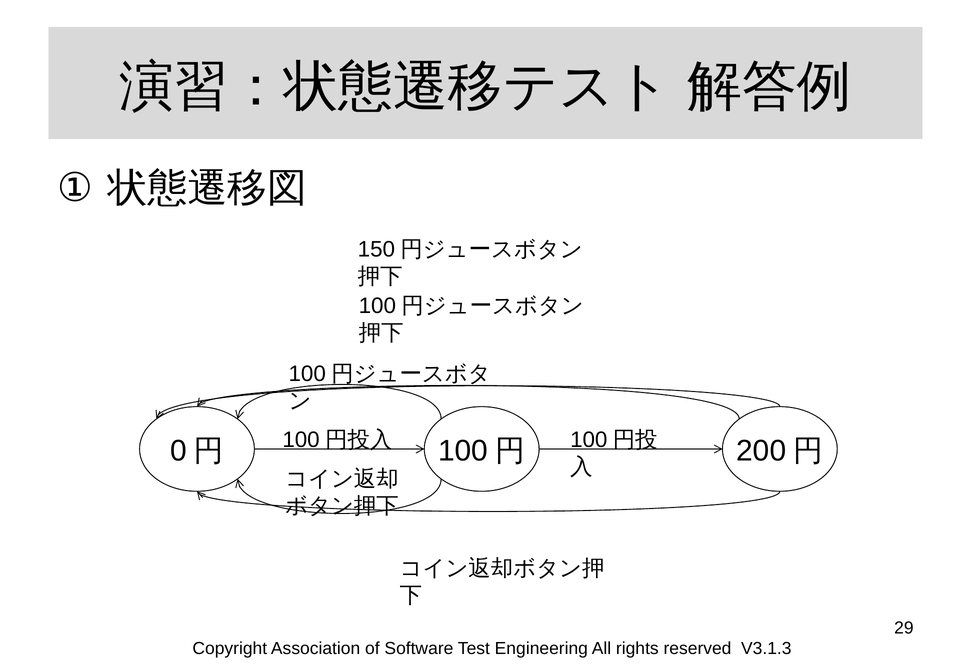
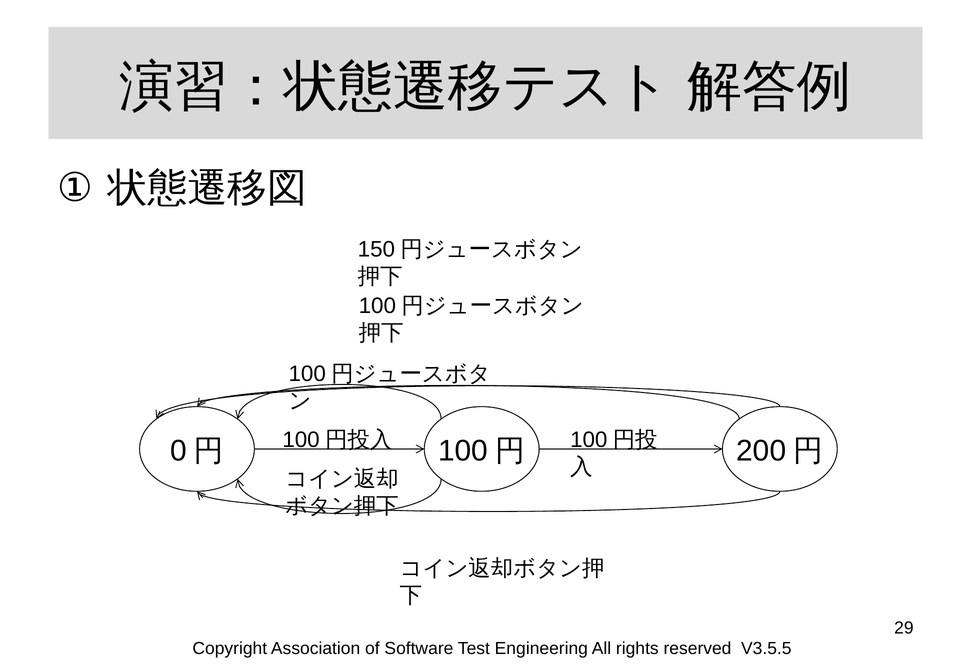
V3.1.3: V3.1.3 -> V3.5.5
